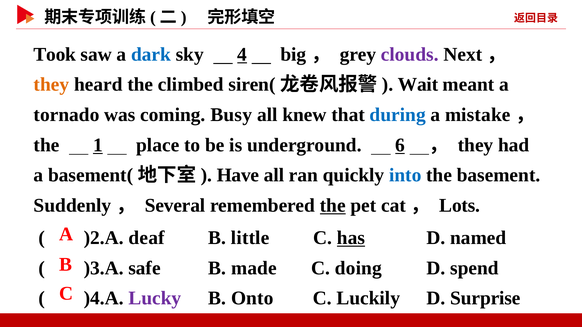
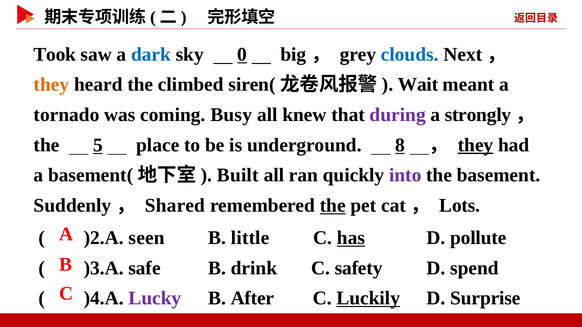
4: 4 -> 0
clouds colour: purple -> blue
during colour: blue -> purple
mistake: mistake -> strongly
1: 1 -> 5
6: 6 -> 8
they at (476, 145) underline: none -> present
Have: Have -> Built
into colour: blue -> purple
Several: Several -> Shared
deaf: deaf -> seen
named: named -> pollute
made: made -> drink
doing: doing -> safety
Onto: Onto -> After
Luckily underline: none -> present
